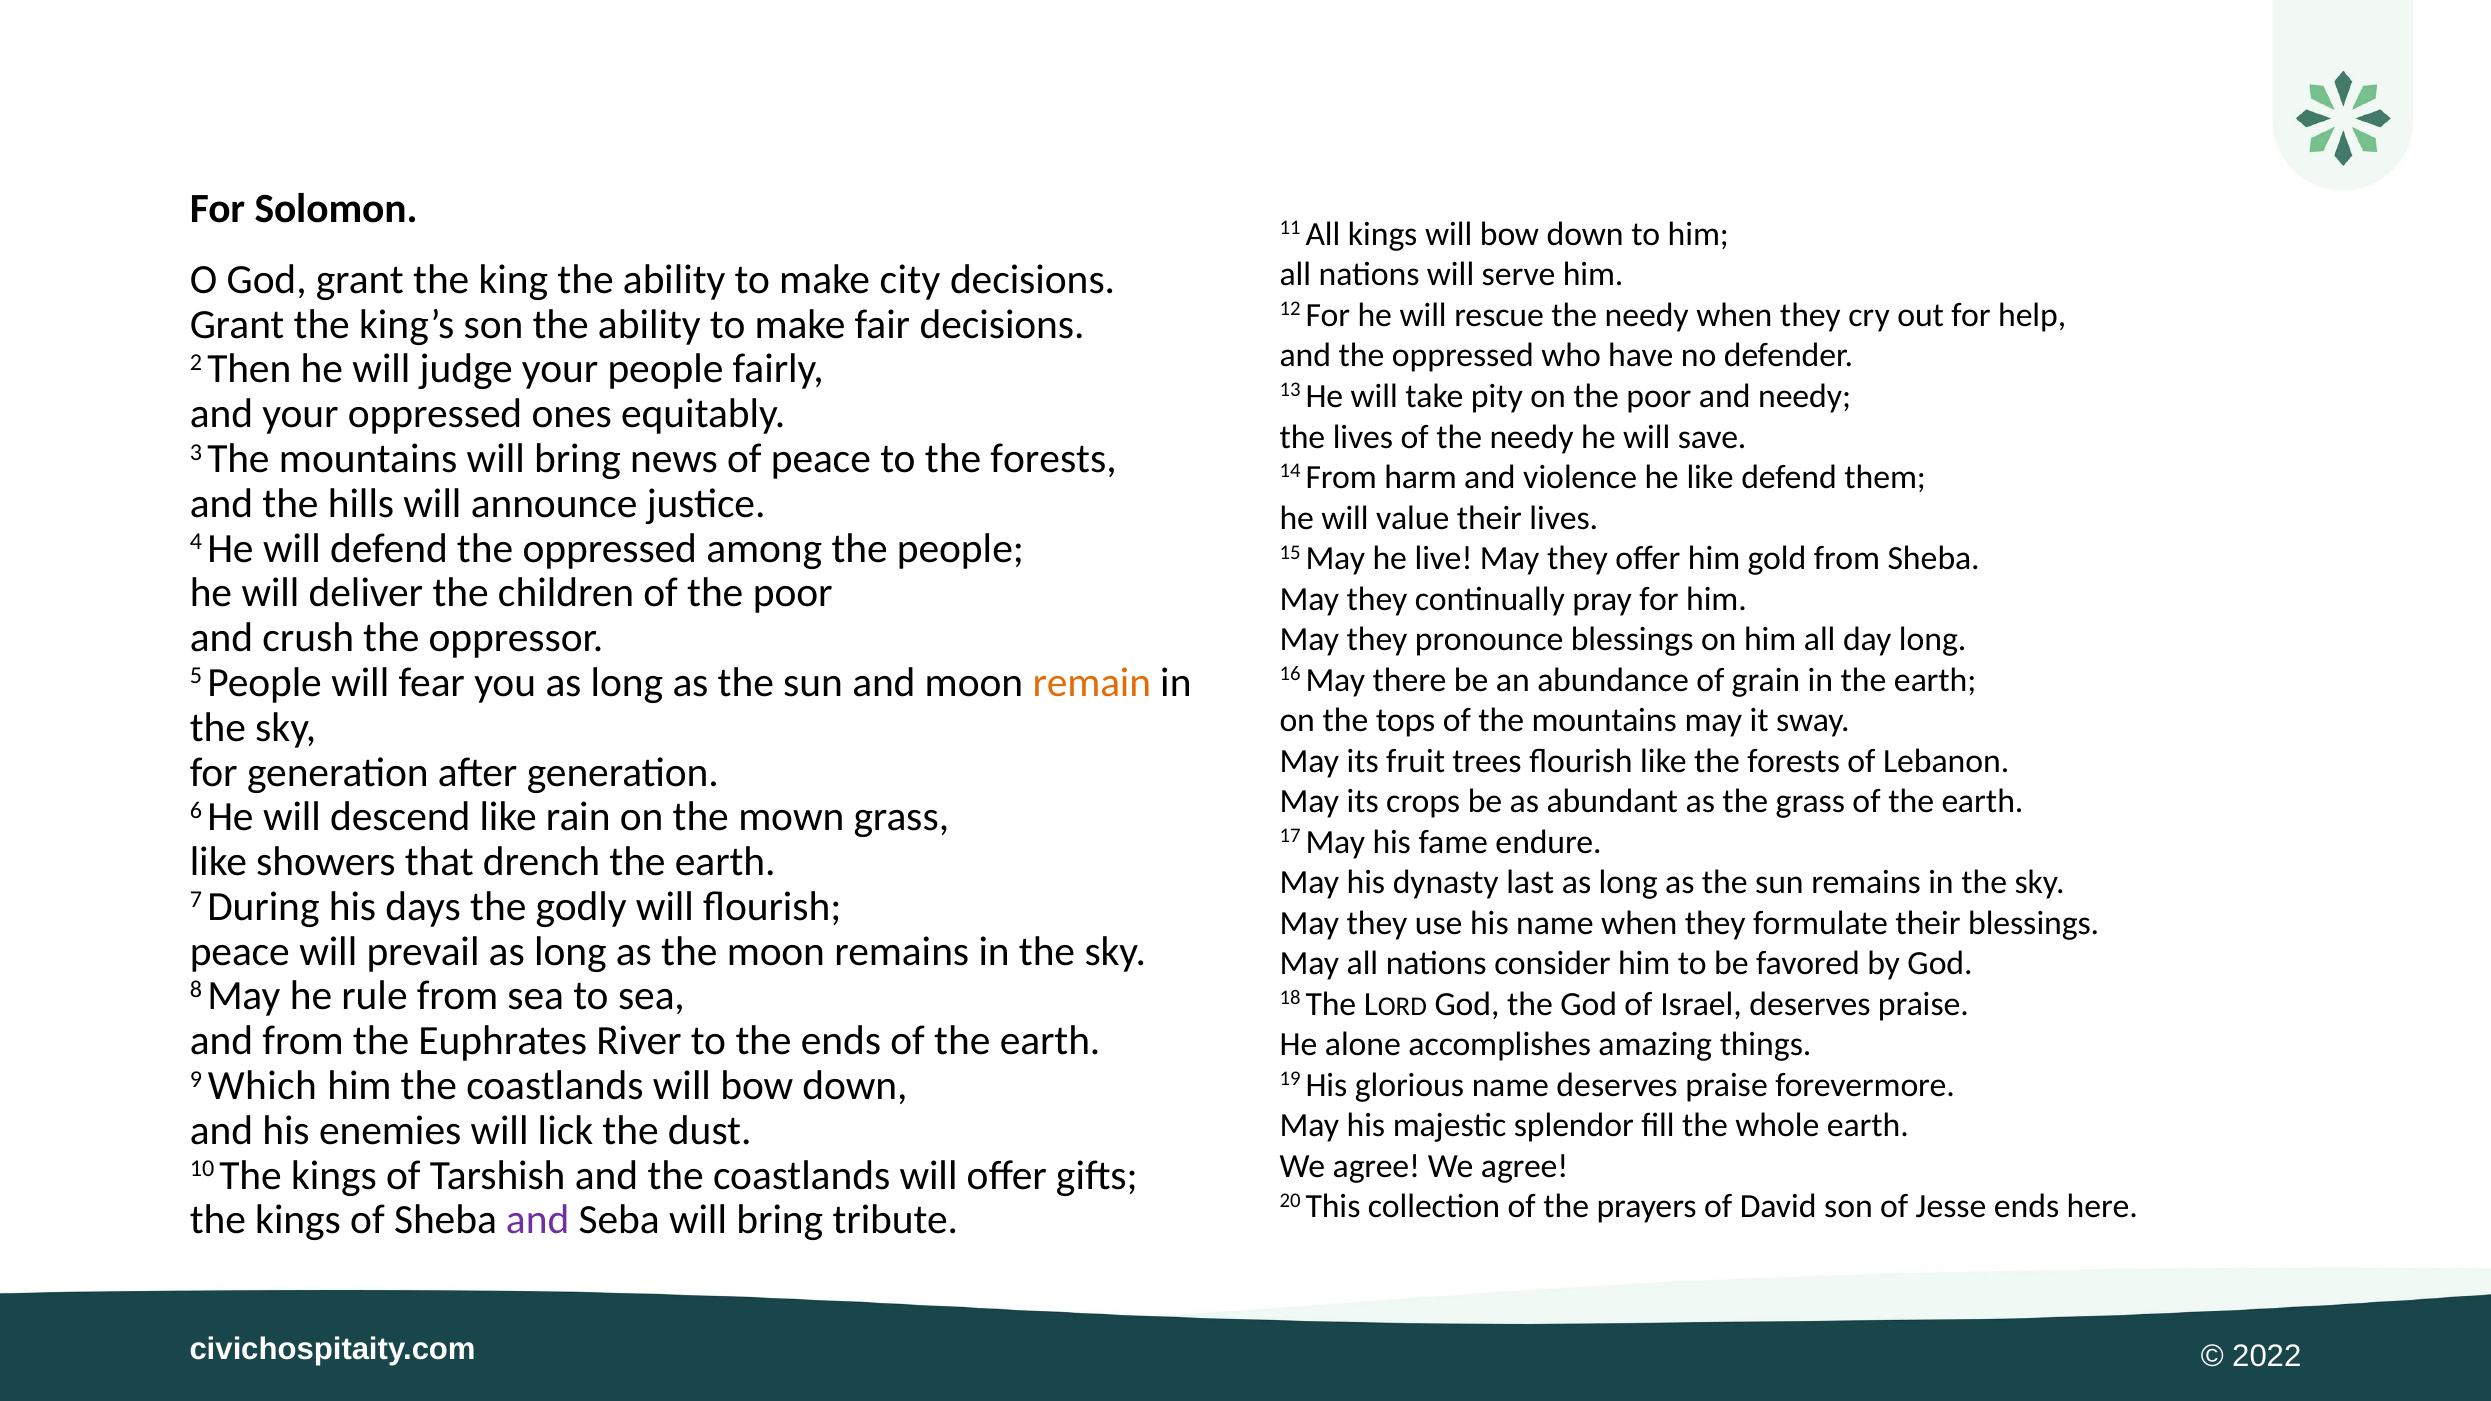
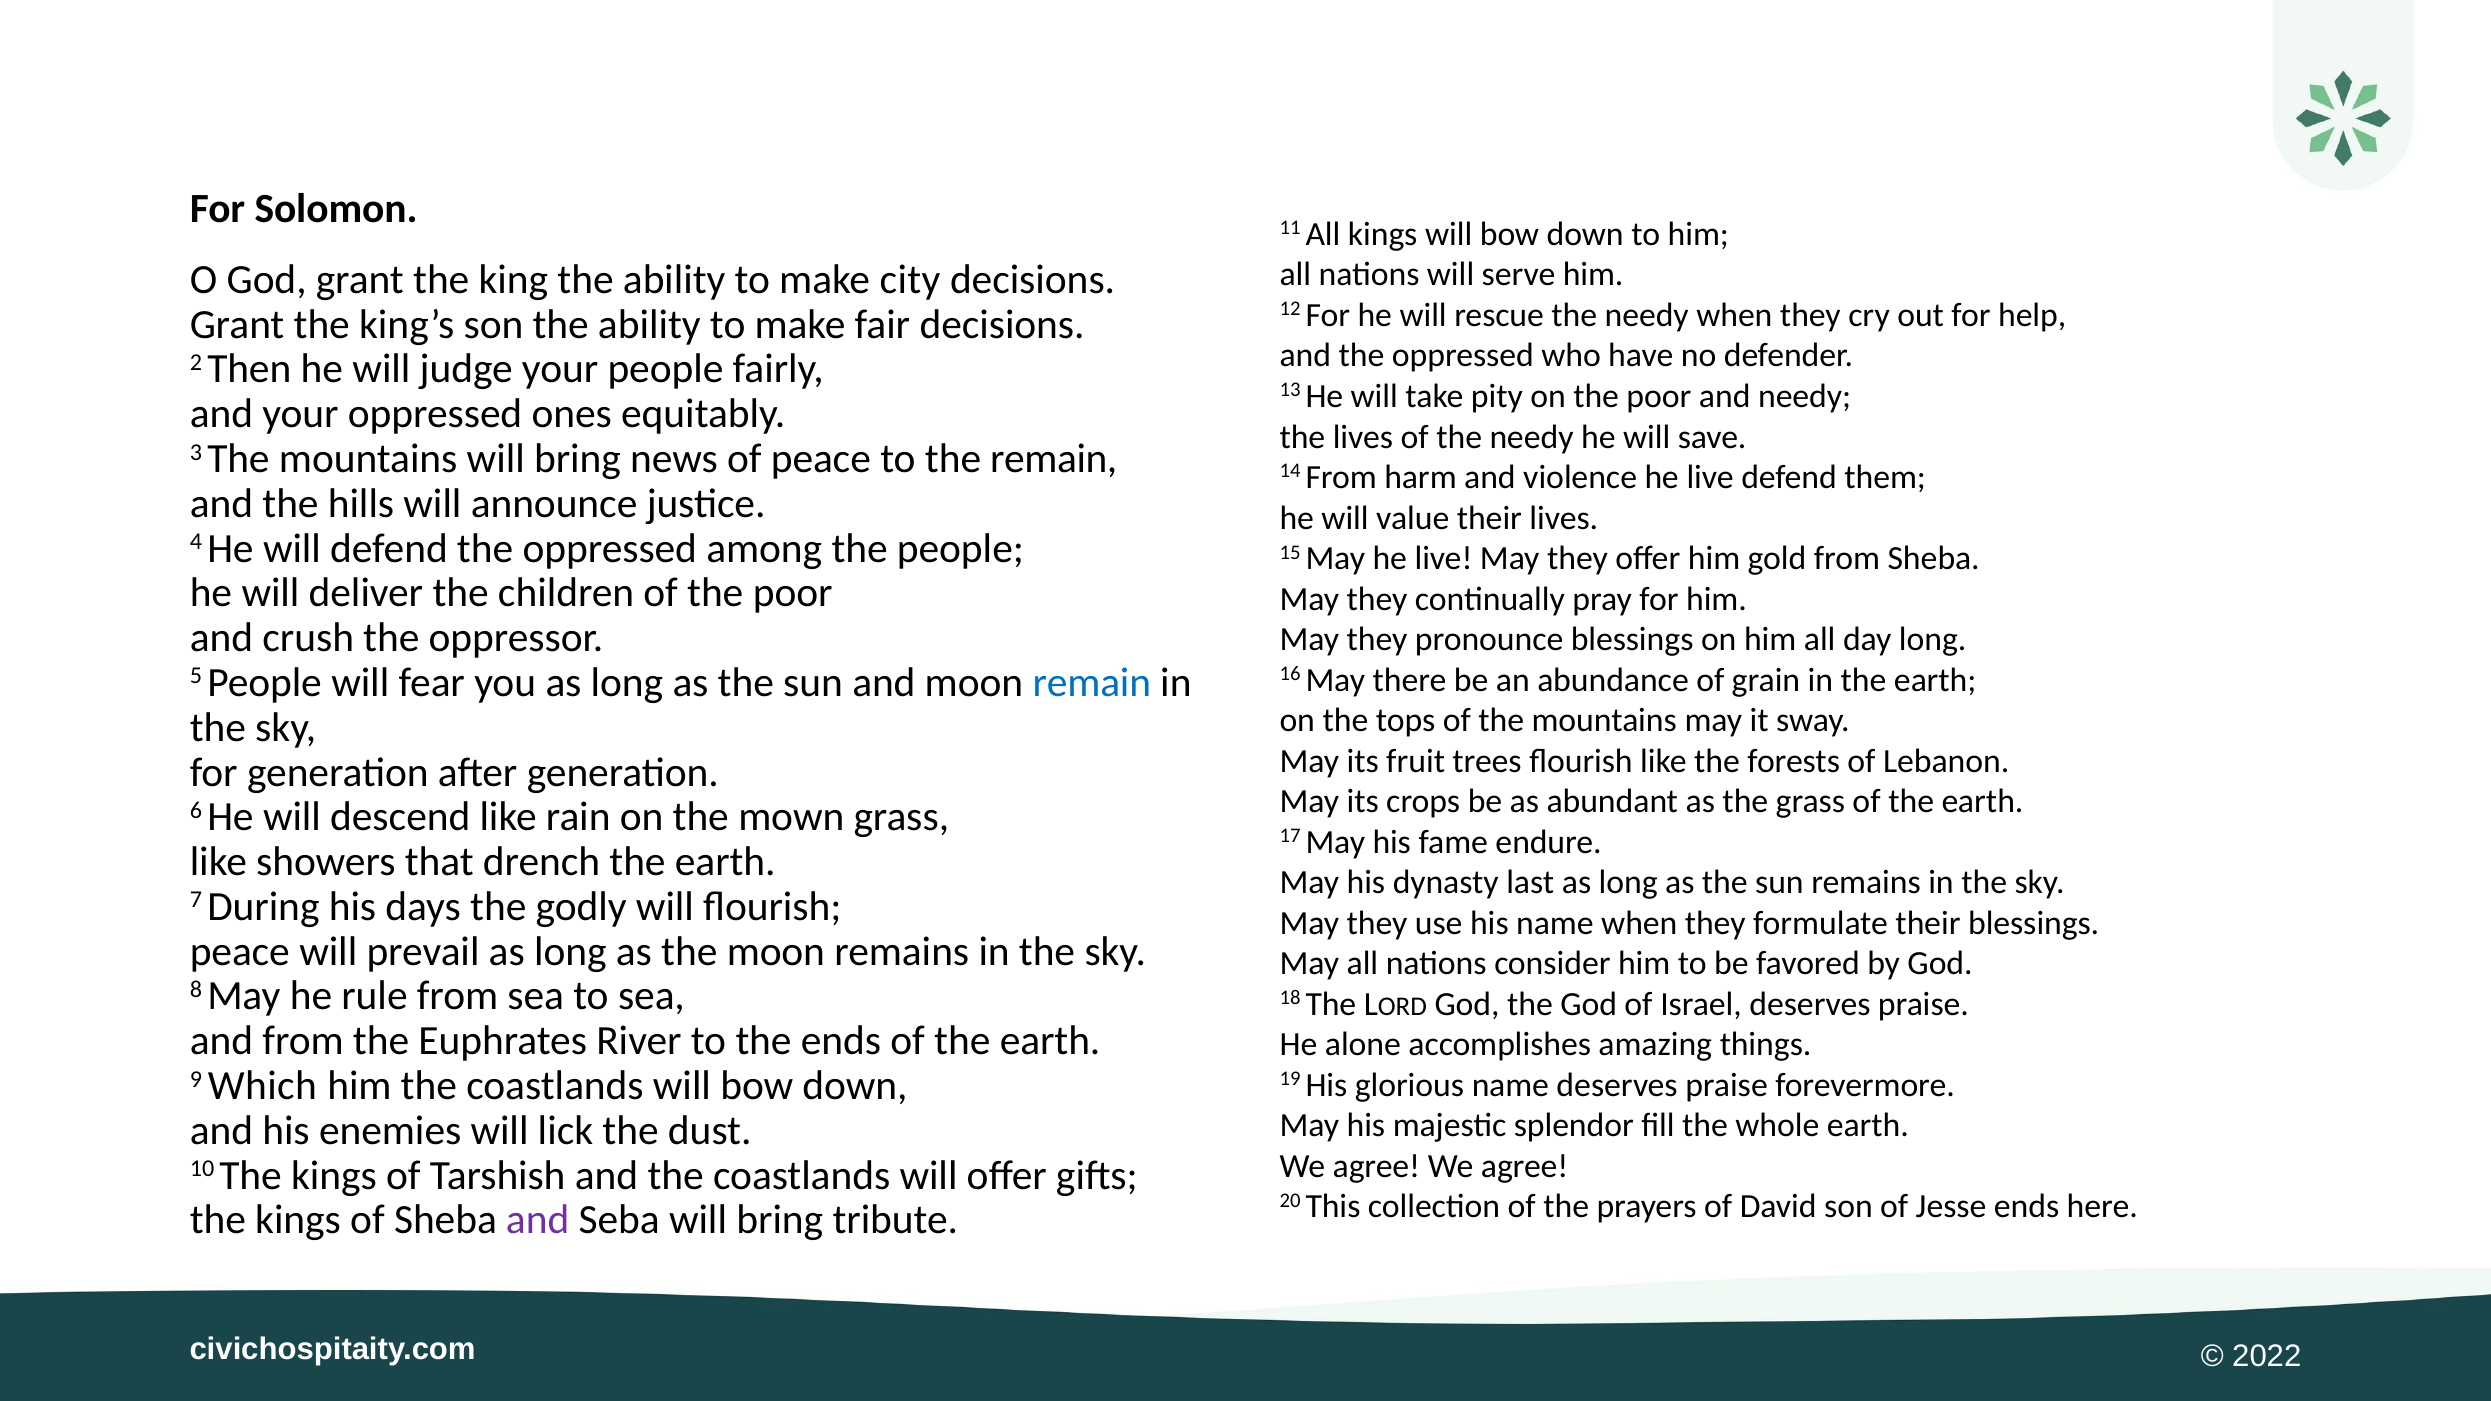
to the forests: forests -> remain
violence he like: like -> live
remain at (1092, 683) colour: orange -> blue
